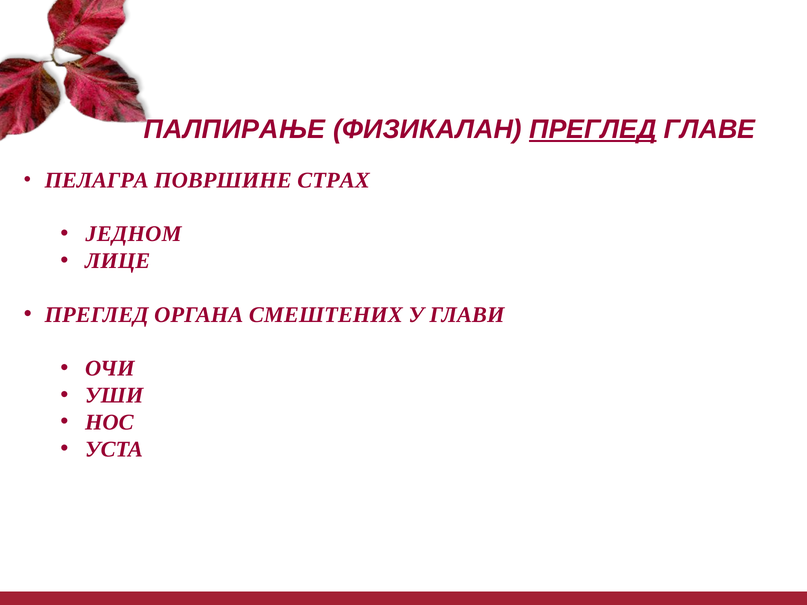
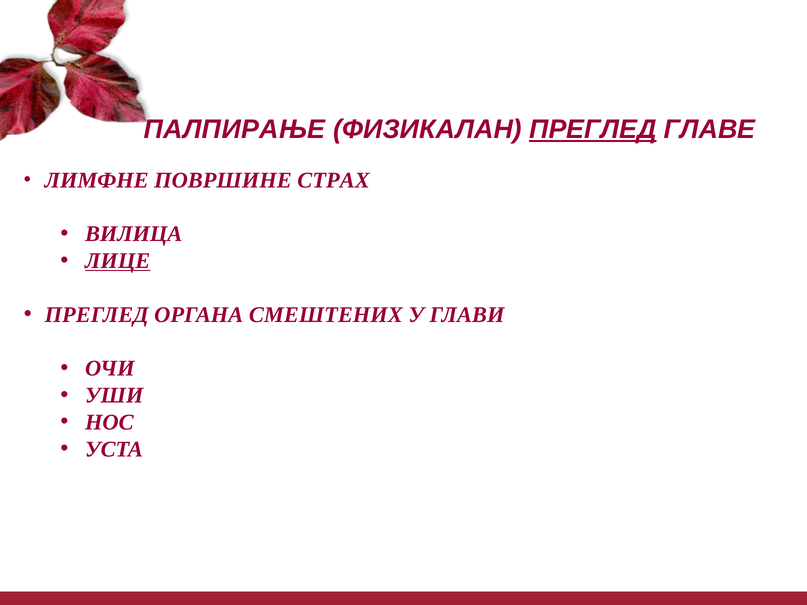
ПЕЛАГРА: ПЕЛАГРА -> ЛИМФНЕ
ЈЕДНОМ: ЈЕДНОМ -> ВИЛИЦА
ЛИЦЕ underline: none -> present
